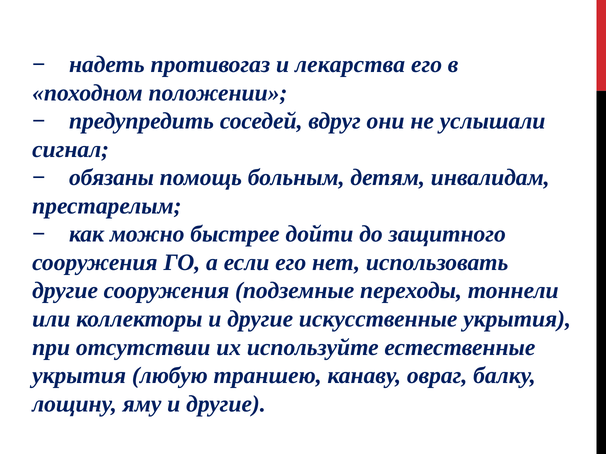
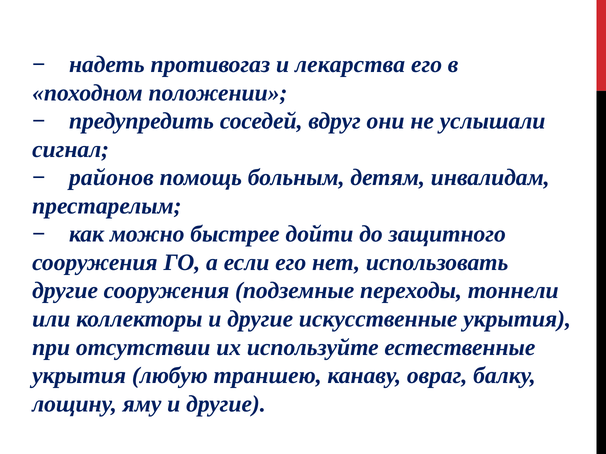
обязаны: обязаны -> районов
